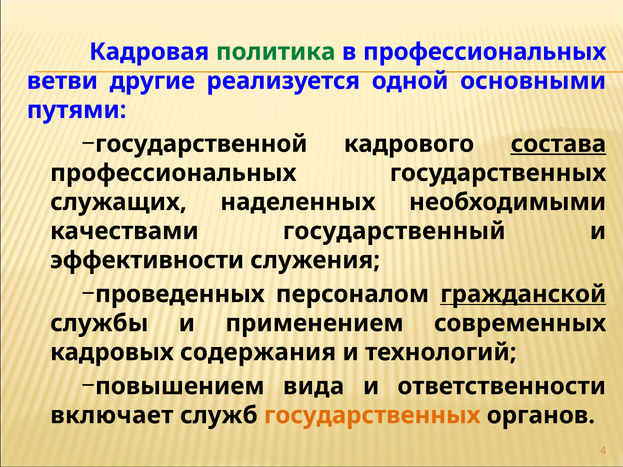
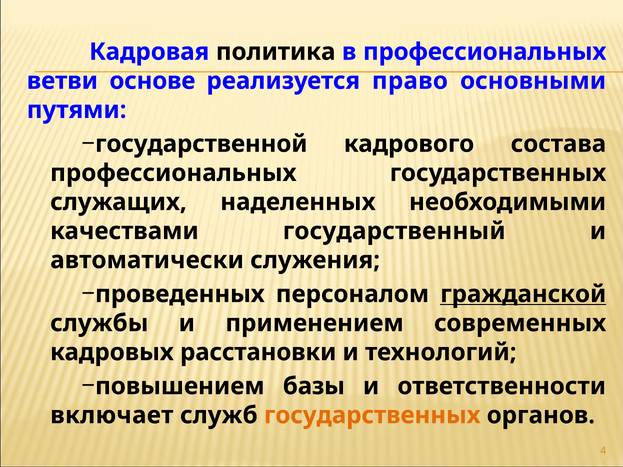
политика colour: green -> black
другие: другие -> основе
одной: одной -> право
состава underline: present -> none
эффективности: эффективности -> автоматически
содержания: содержания -> расстановки
вида: вида -> базы
